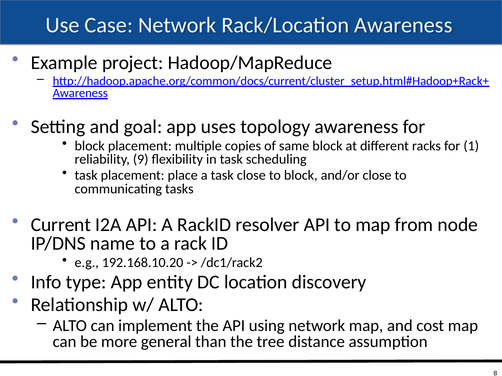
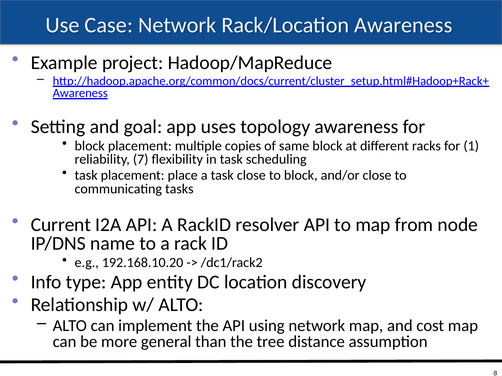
9: 9 -> 7
